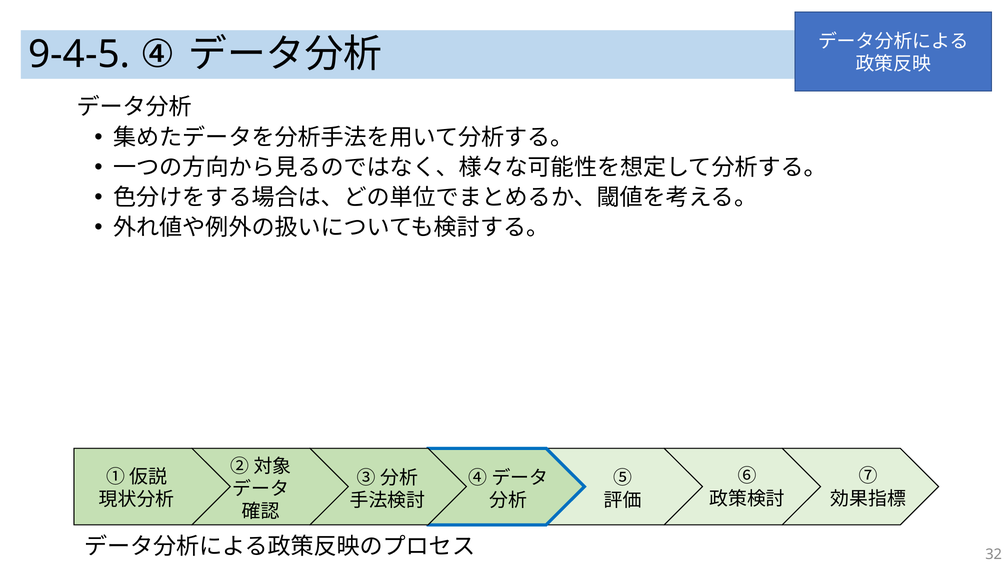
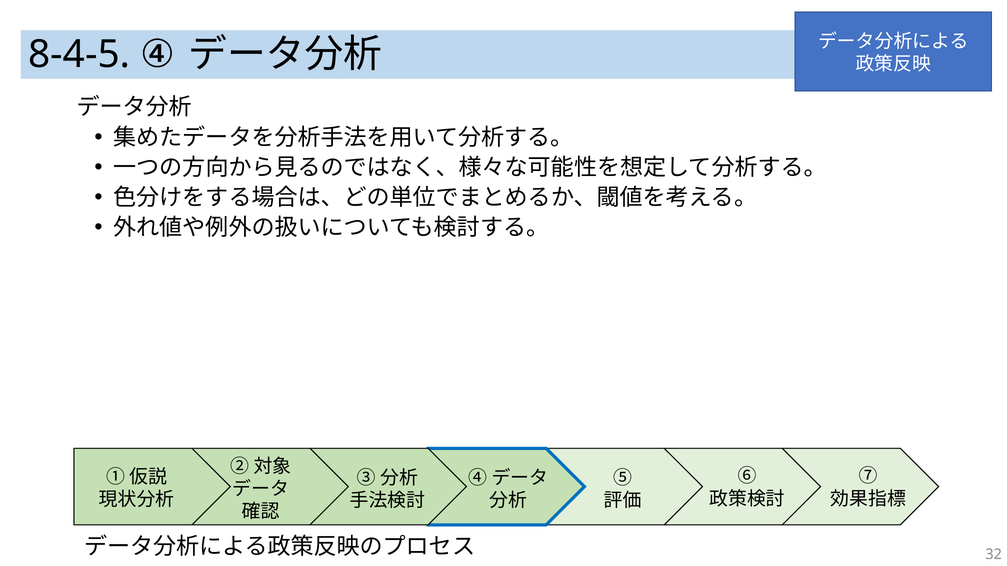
9-4-5: 9-4-5 -> 8-4-5
